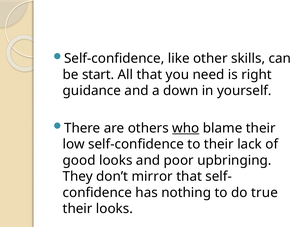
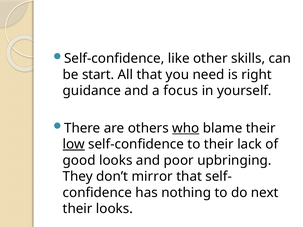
down: down -> focus
low underline: none -> present
true: true -> next
